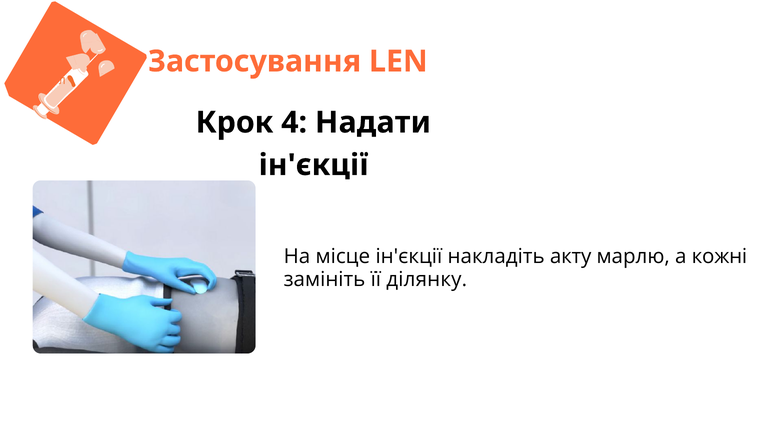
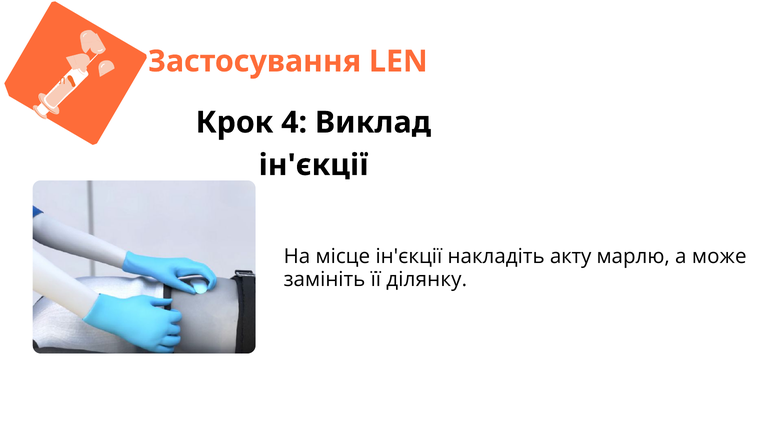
Надати: Надати -> Виклад
кожні: кожні -> може
